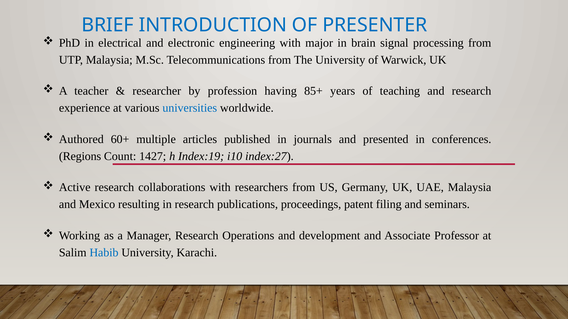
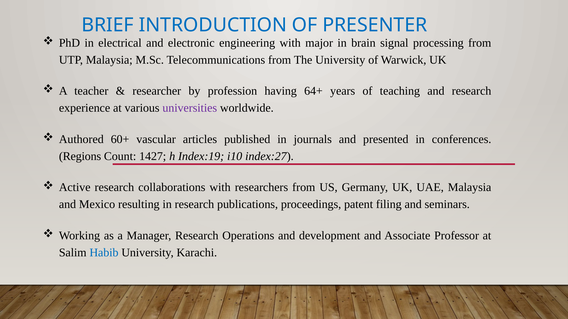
85+: 85+ -> 64+
universities colour: blue -> purple
multiple: multiple -> vascular
